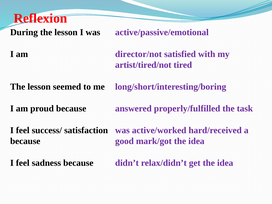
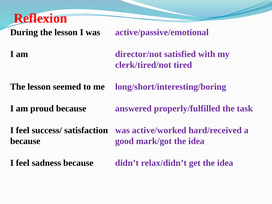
artist/tired/not: artist/tired/not -> clerk/tired/not
